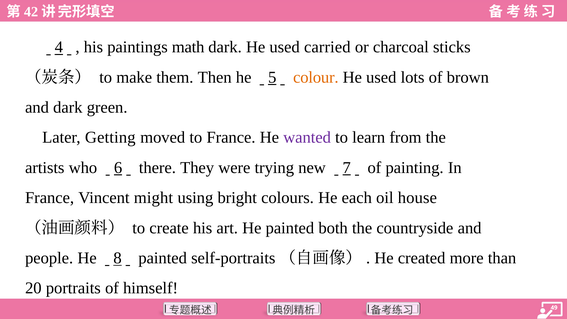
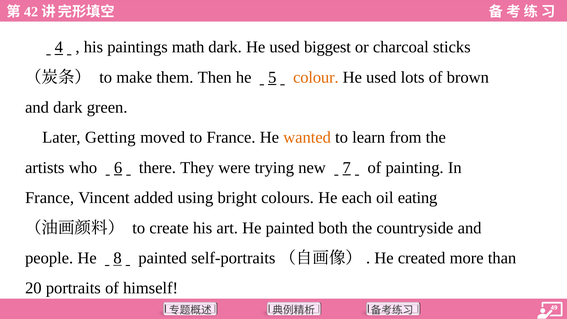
carried: carried -> biggest
wanted colour: purple -> orange
might: might -> added
house: house -> eating
